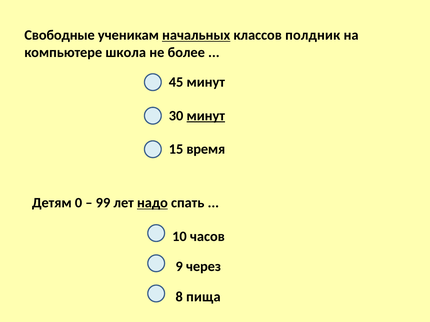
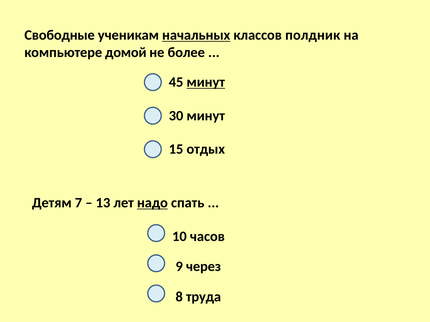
школа: школа -> домой
минут at (206, 82) underline: none -> present
минут at (206, 116) underline: present -> none
время: время -> отдых
0: 0 -> 7
99: 99 -> 13
пища: пища -> труда
